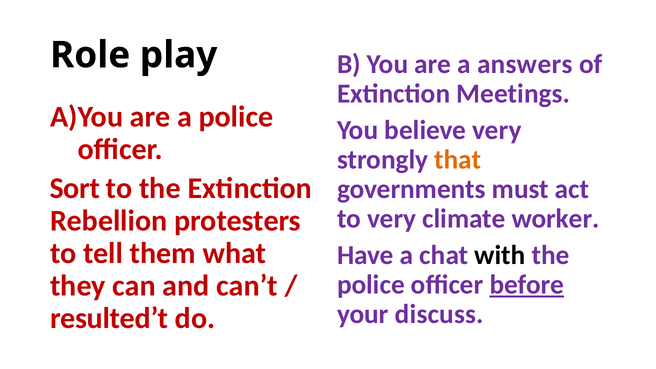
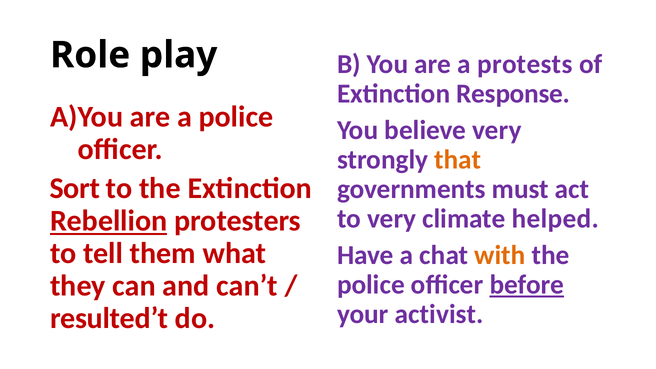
answers: answers -> protests
Meetings: Meetings -> Response
worker: worker -> helped
Rebellion underline: none -> present
with colour: black -> orange
discuss: discuss -> activist
